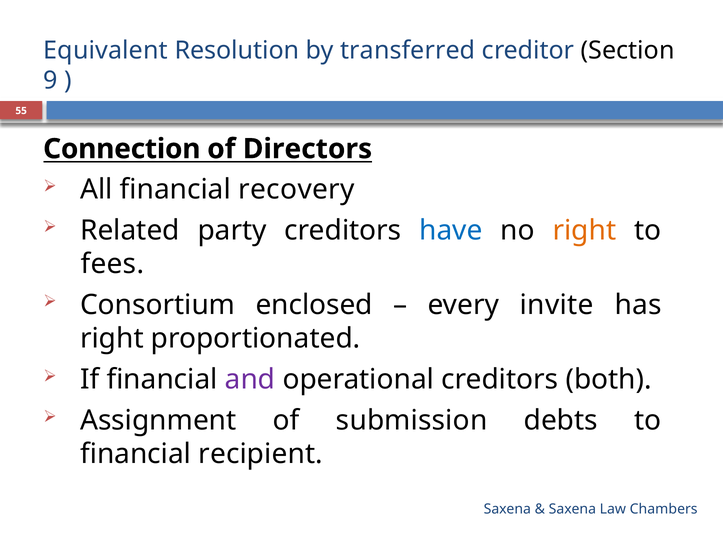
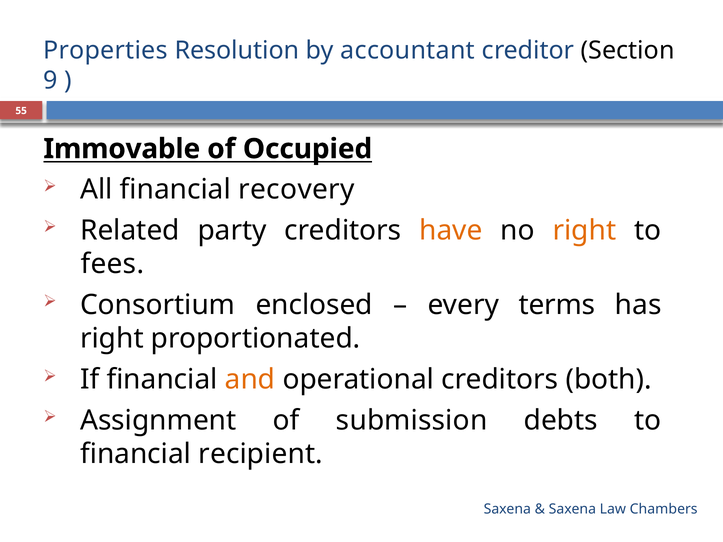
Equivalent: Equivalent -> Properties
transferred: transferred -> accountant
Connection: Connection -> Immovable
Directors: Directors -> Occupied
have colour: blue -> orange
invite: invite -> terms
and colour: purple -> orange
